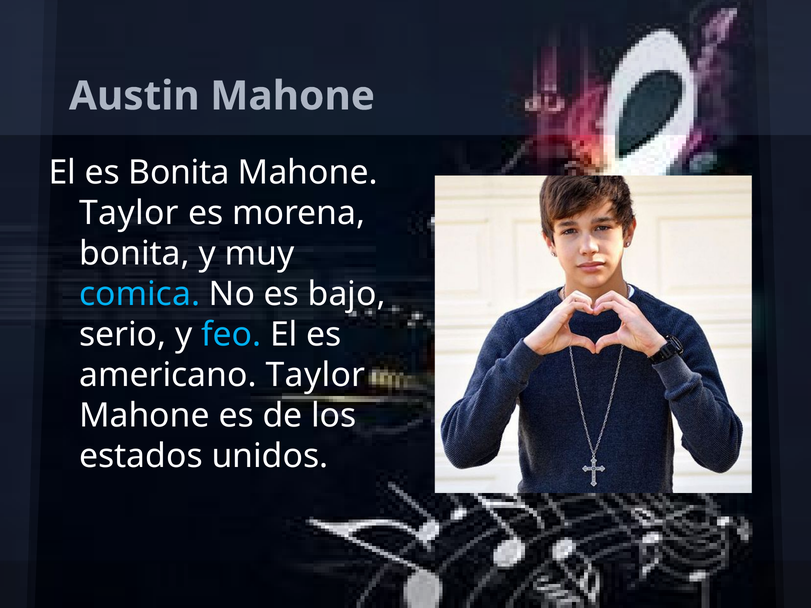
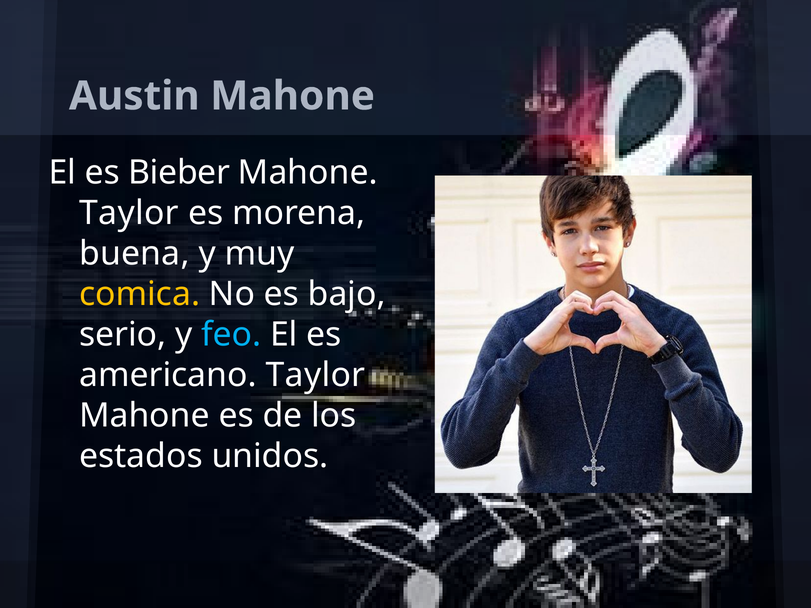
es Bonita: Bonita -> Bieber
bonita at (134, 254): bonita -> buena
comica colour: light blue -> yellow
